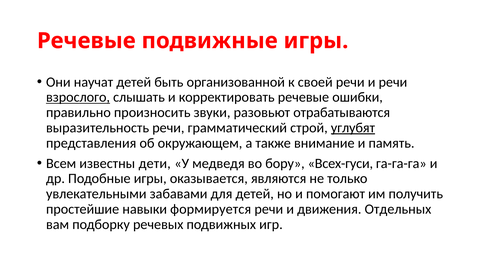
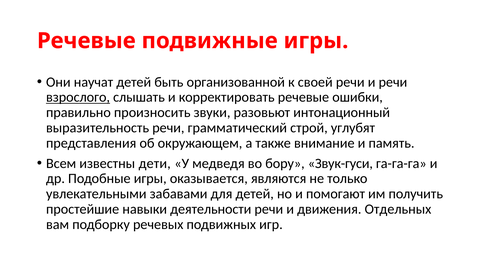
отрабатываются: отрабатываются -> интонационный
углубят underline: present -> none
Всех-гуси: Всех-гуси -> Звук-гуси
формируется: формируется -> деятельности
